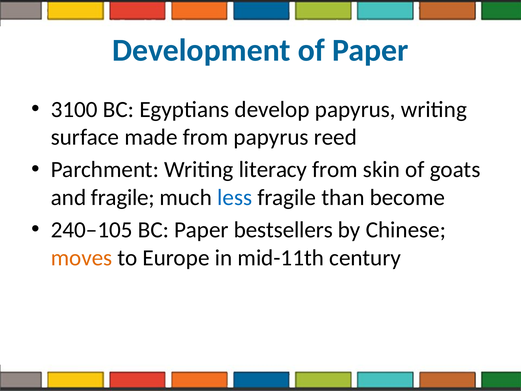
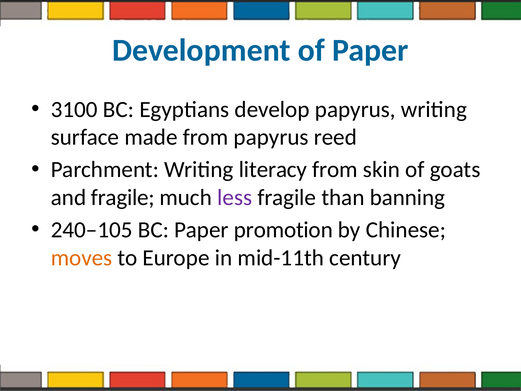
less colour: blue -> purple
become: become -> banning
bestsellers: bestsellers -> promotion
